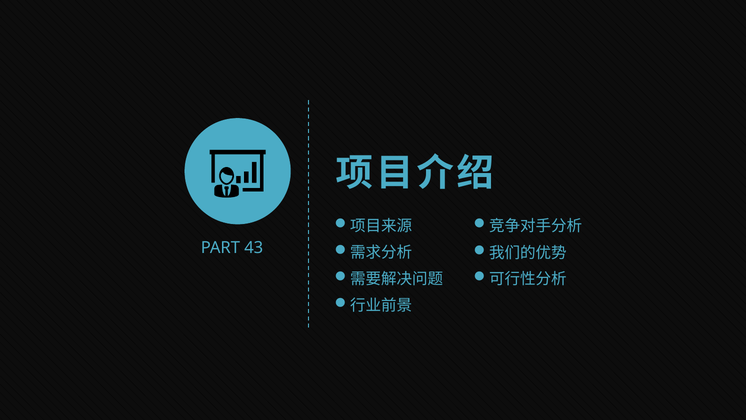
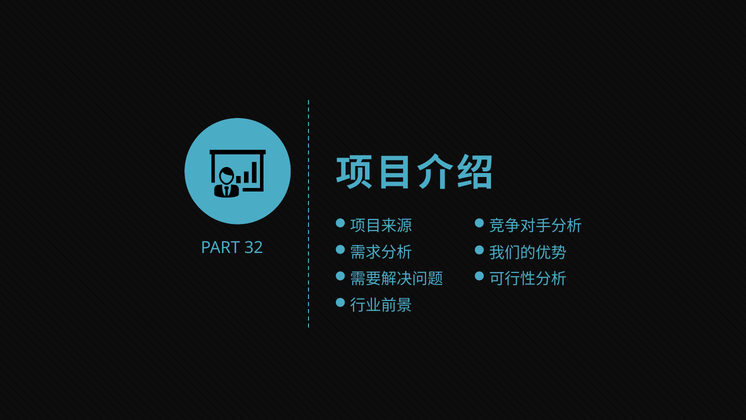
43: 43 -> 32
